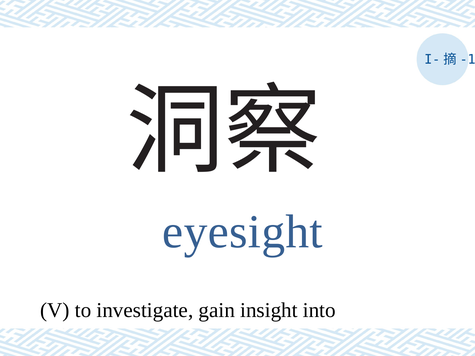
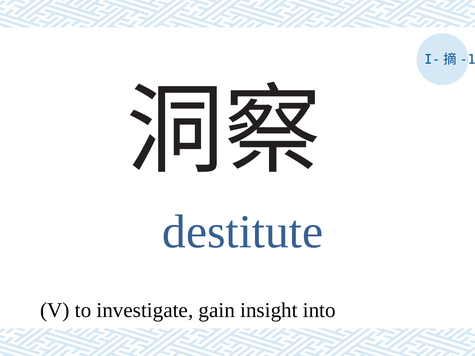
eyesight: eyesight -> destitute
